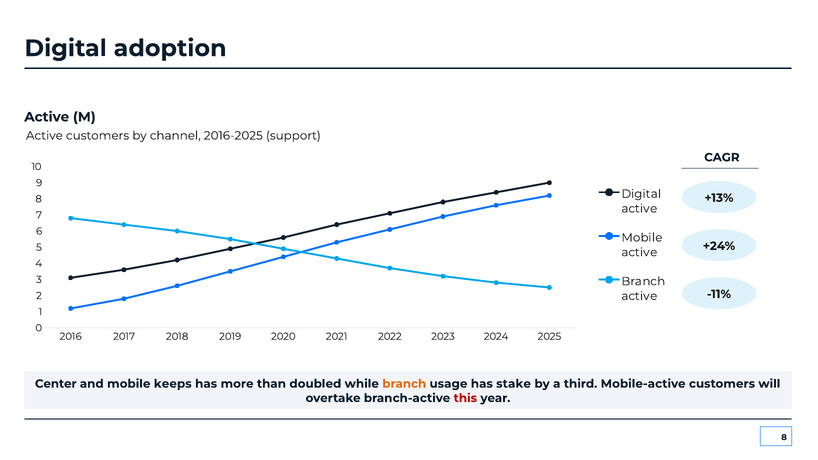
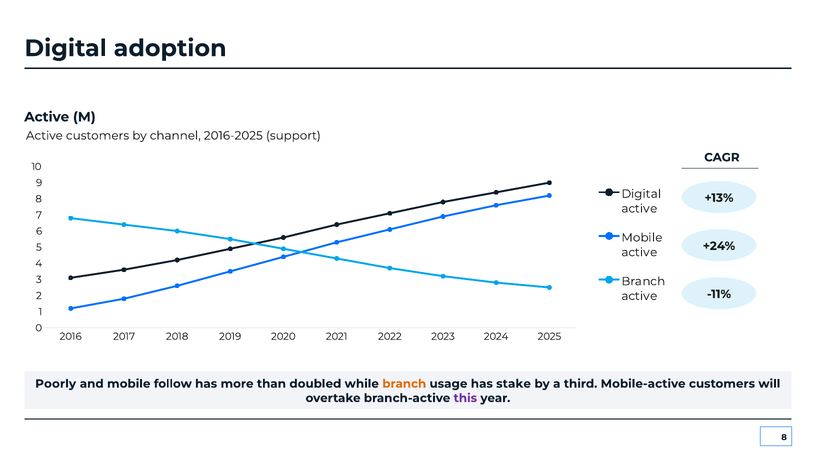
Center: Center -> Poorly
keeps: keeps -> follow
this colour: red -> purple
